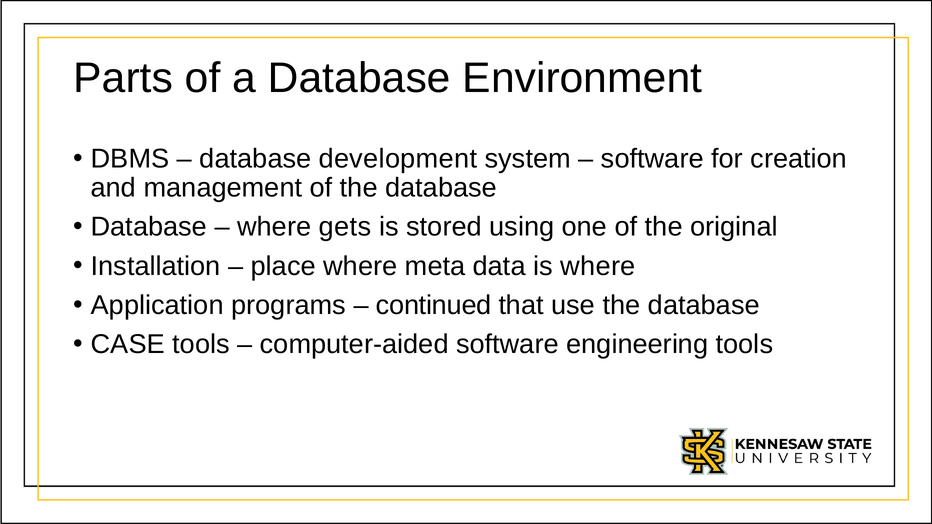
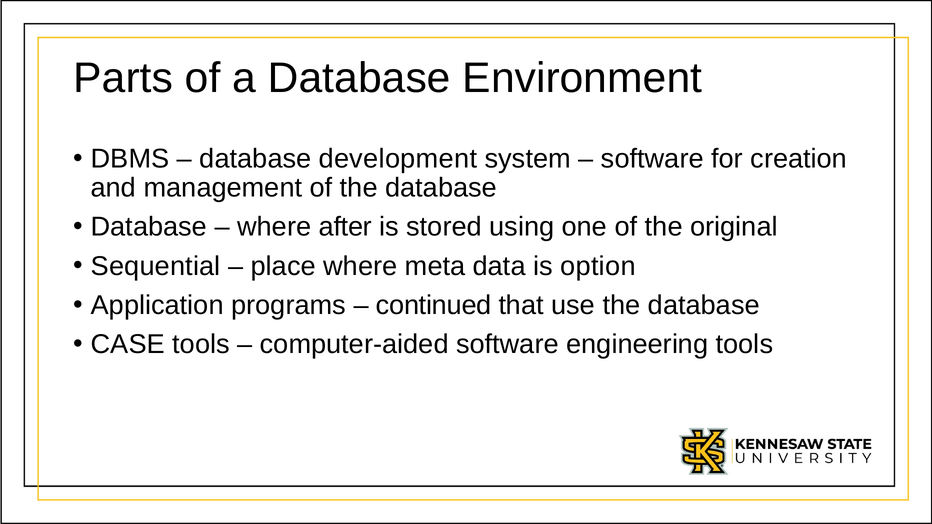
gets: gets -> after
Installation: Installation -> Sequential
is where: where -> option
